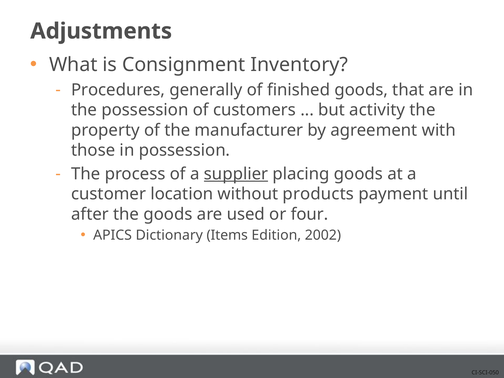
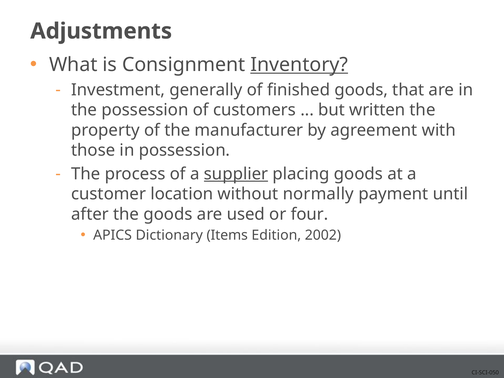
Inventory underline: none -> present
Procedures: Procedures -> Investment
activity: activity -> written
products: products -> normally
